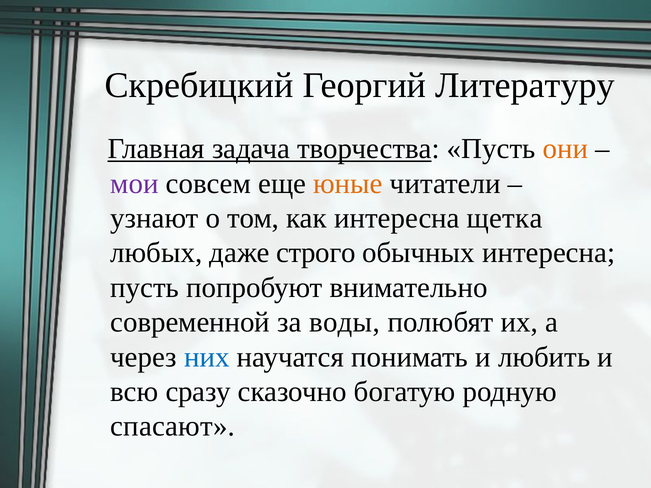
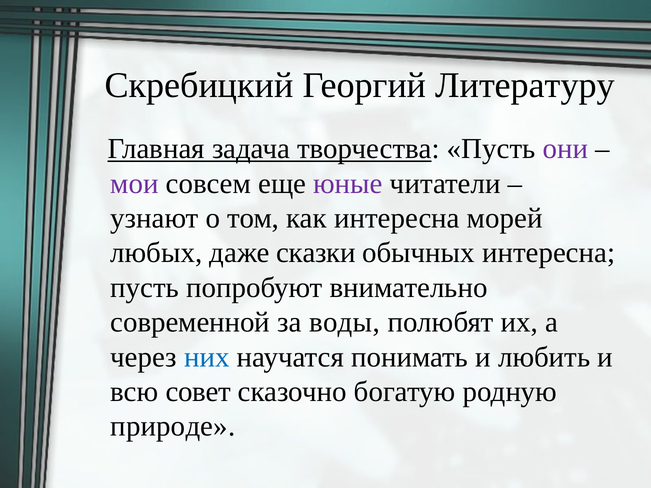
они colour: orange -> purple
юные colour: orange -> purple
щетка: щетка -> морей
строго: строго -> сказки
сразу: сразу -> совет
спасают: спасают -> природе
